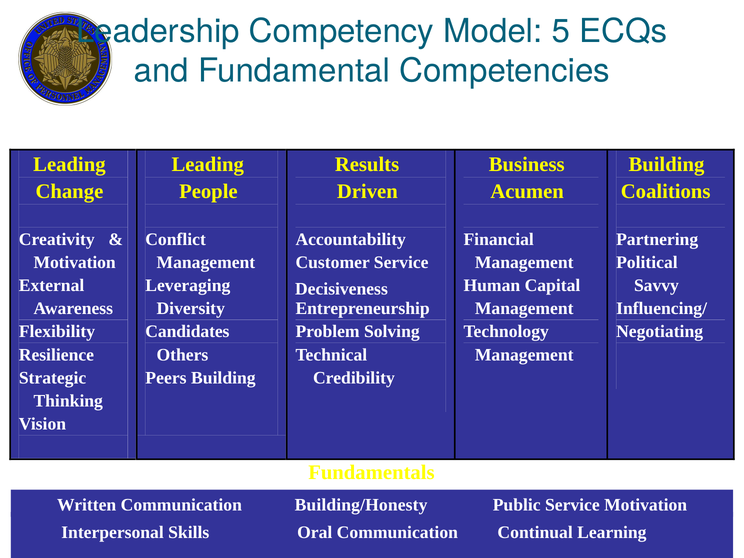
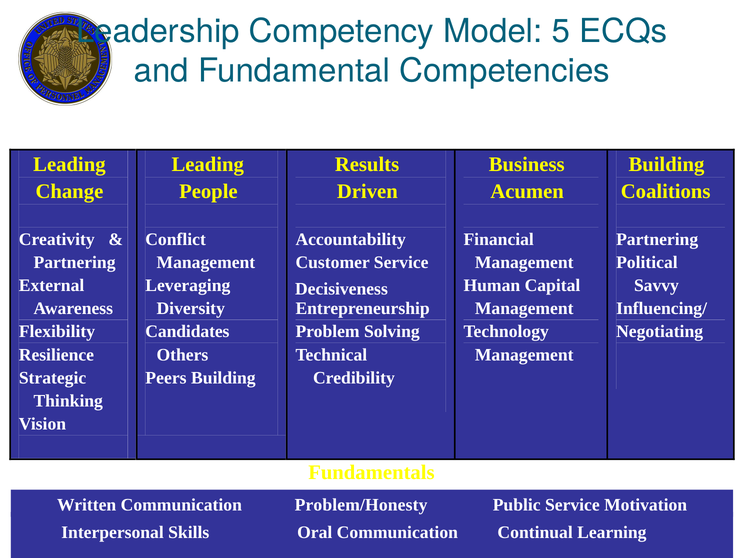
Motivation at (75, 262): Motivation -> Partnering
Building/Honesty: Building/Honesty -> Problem/Honesty
